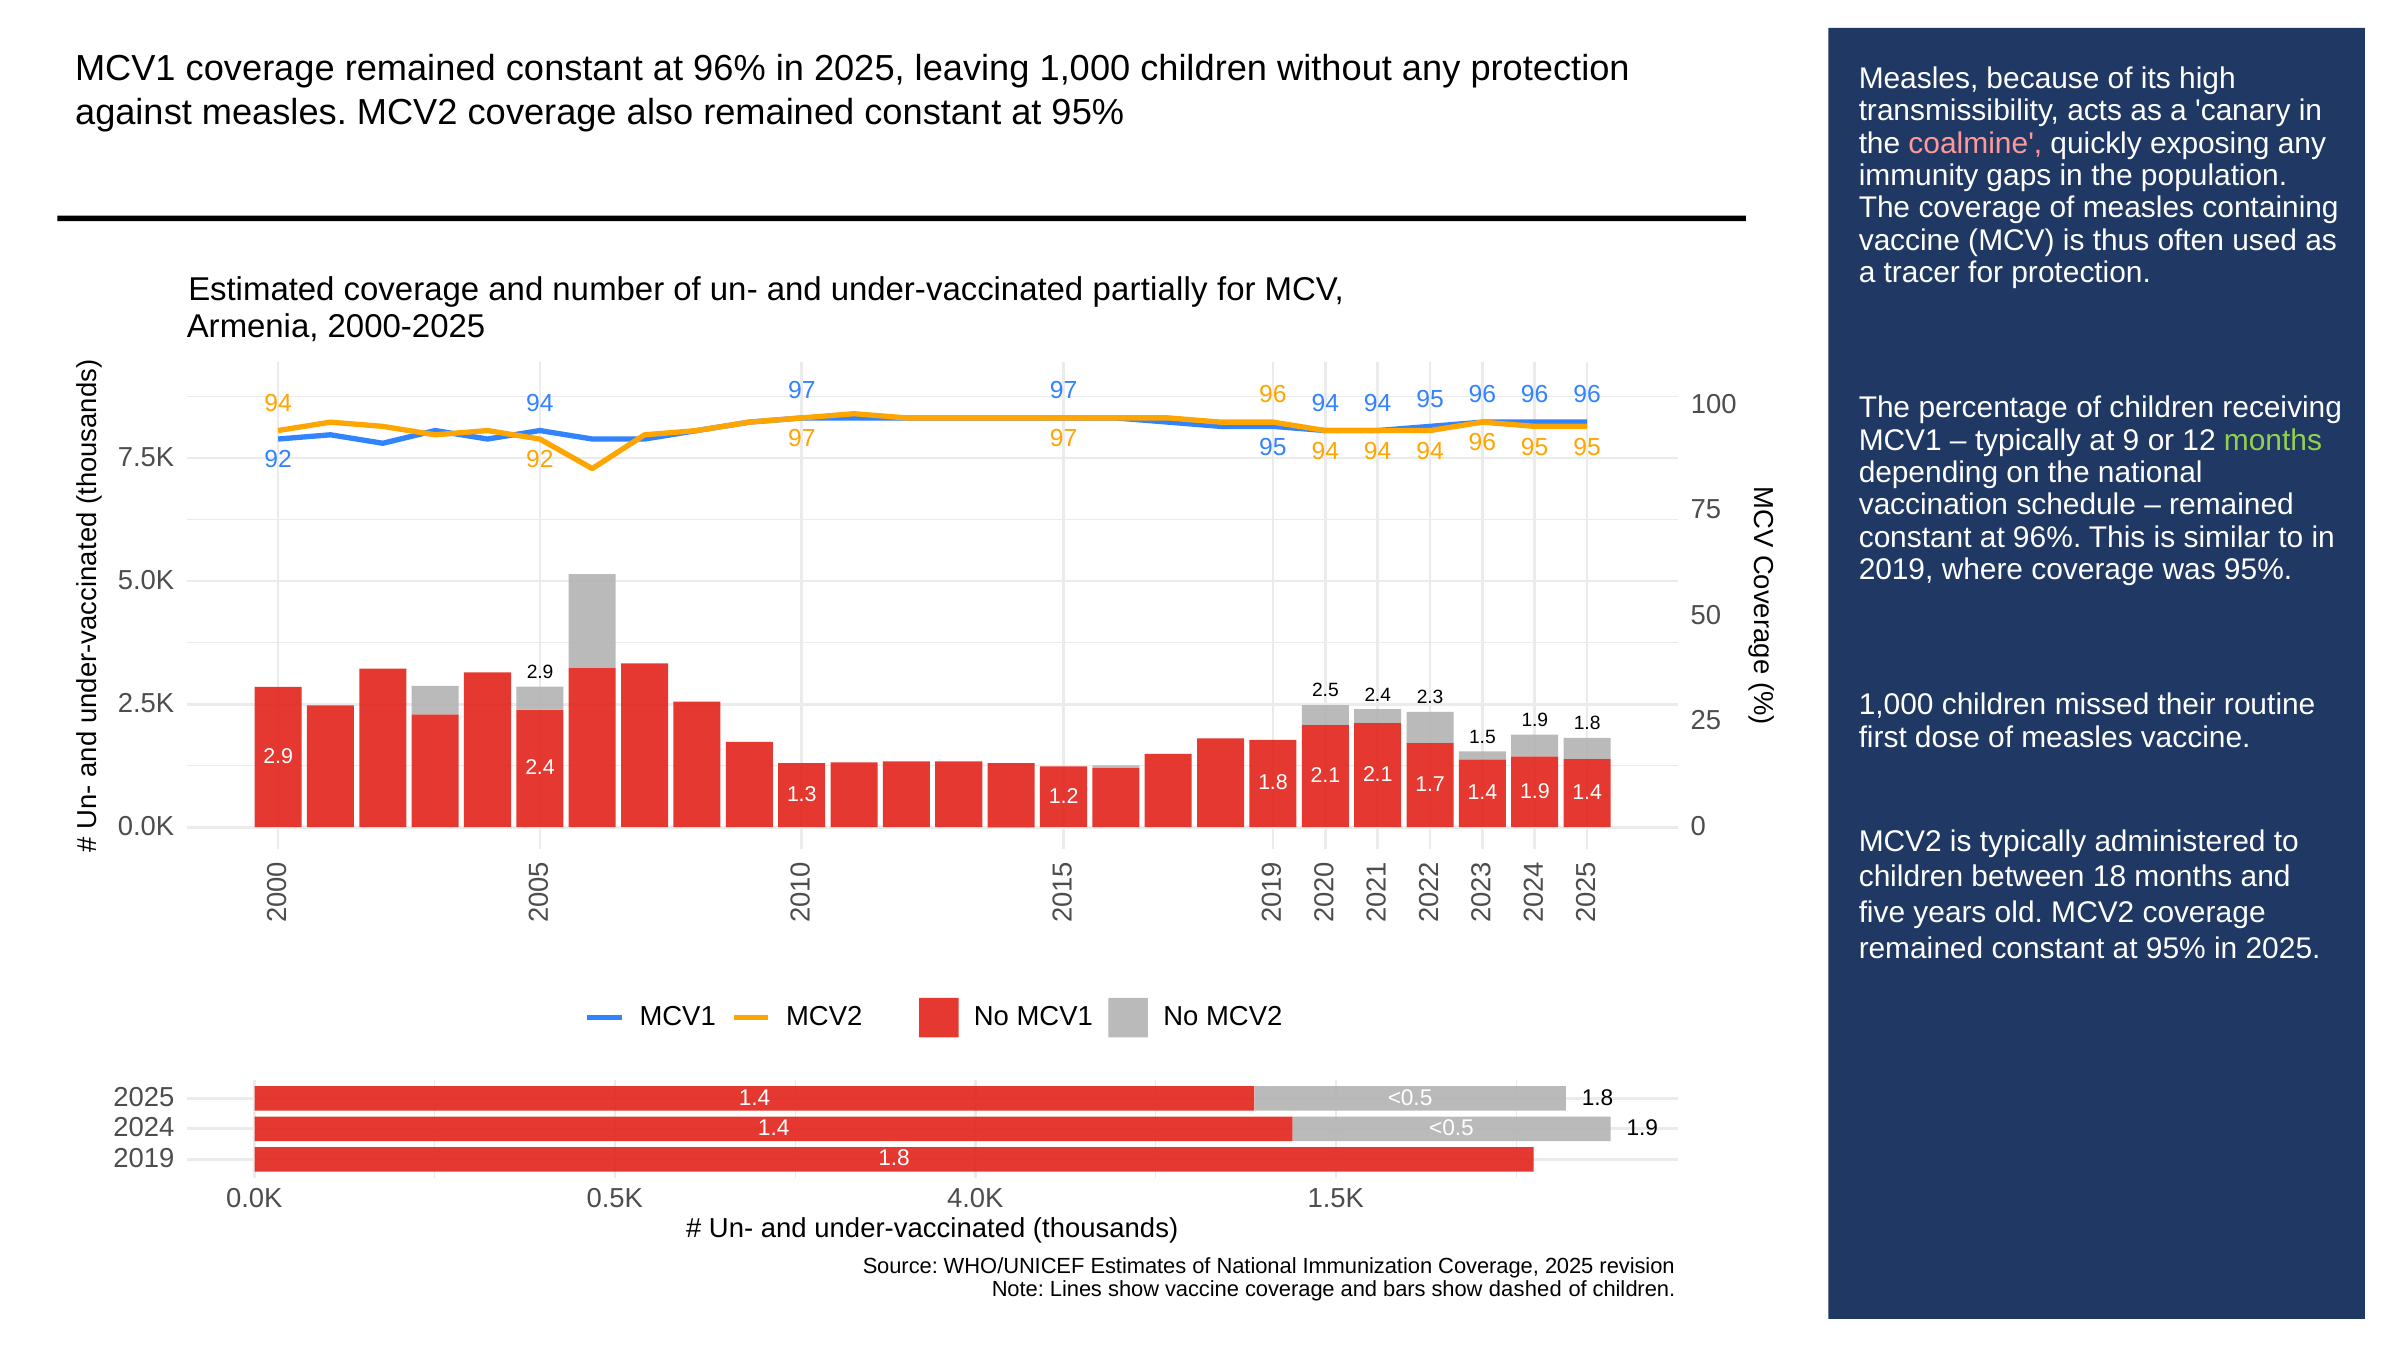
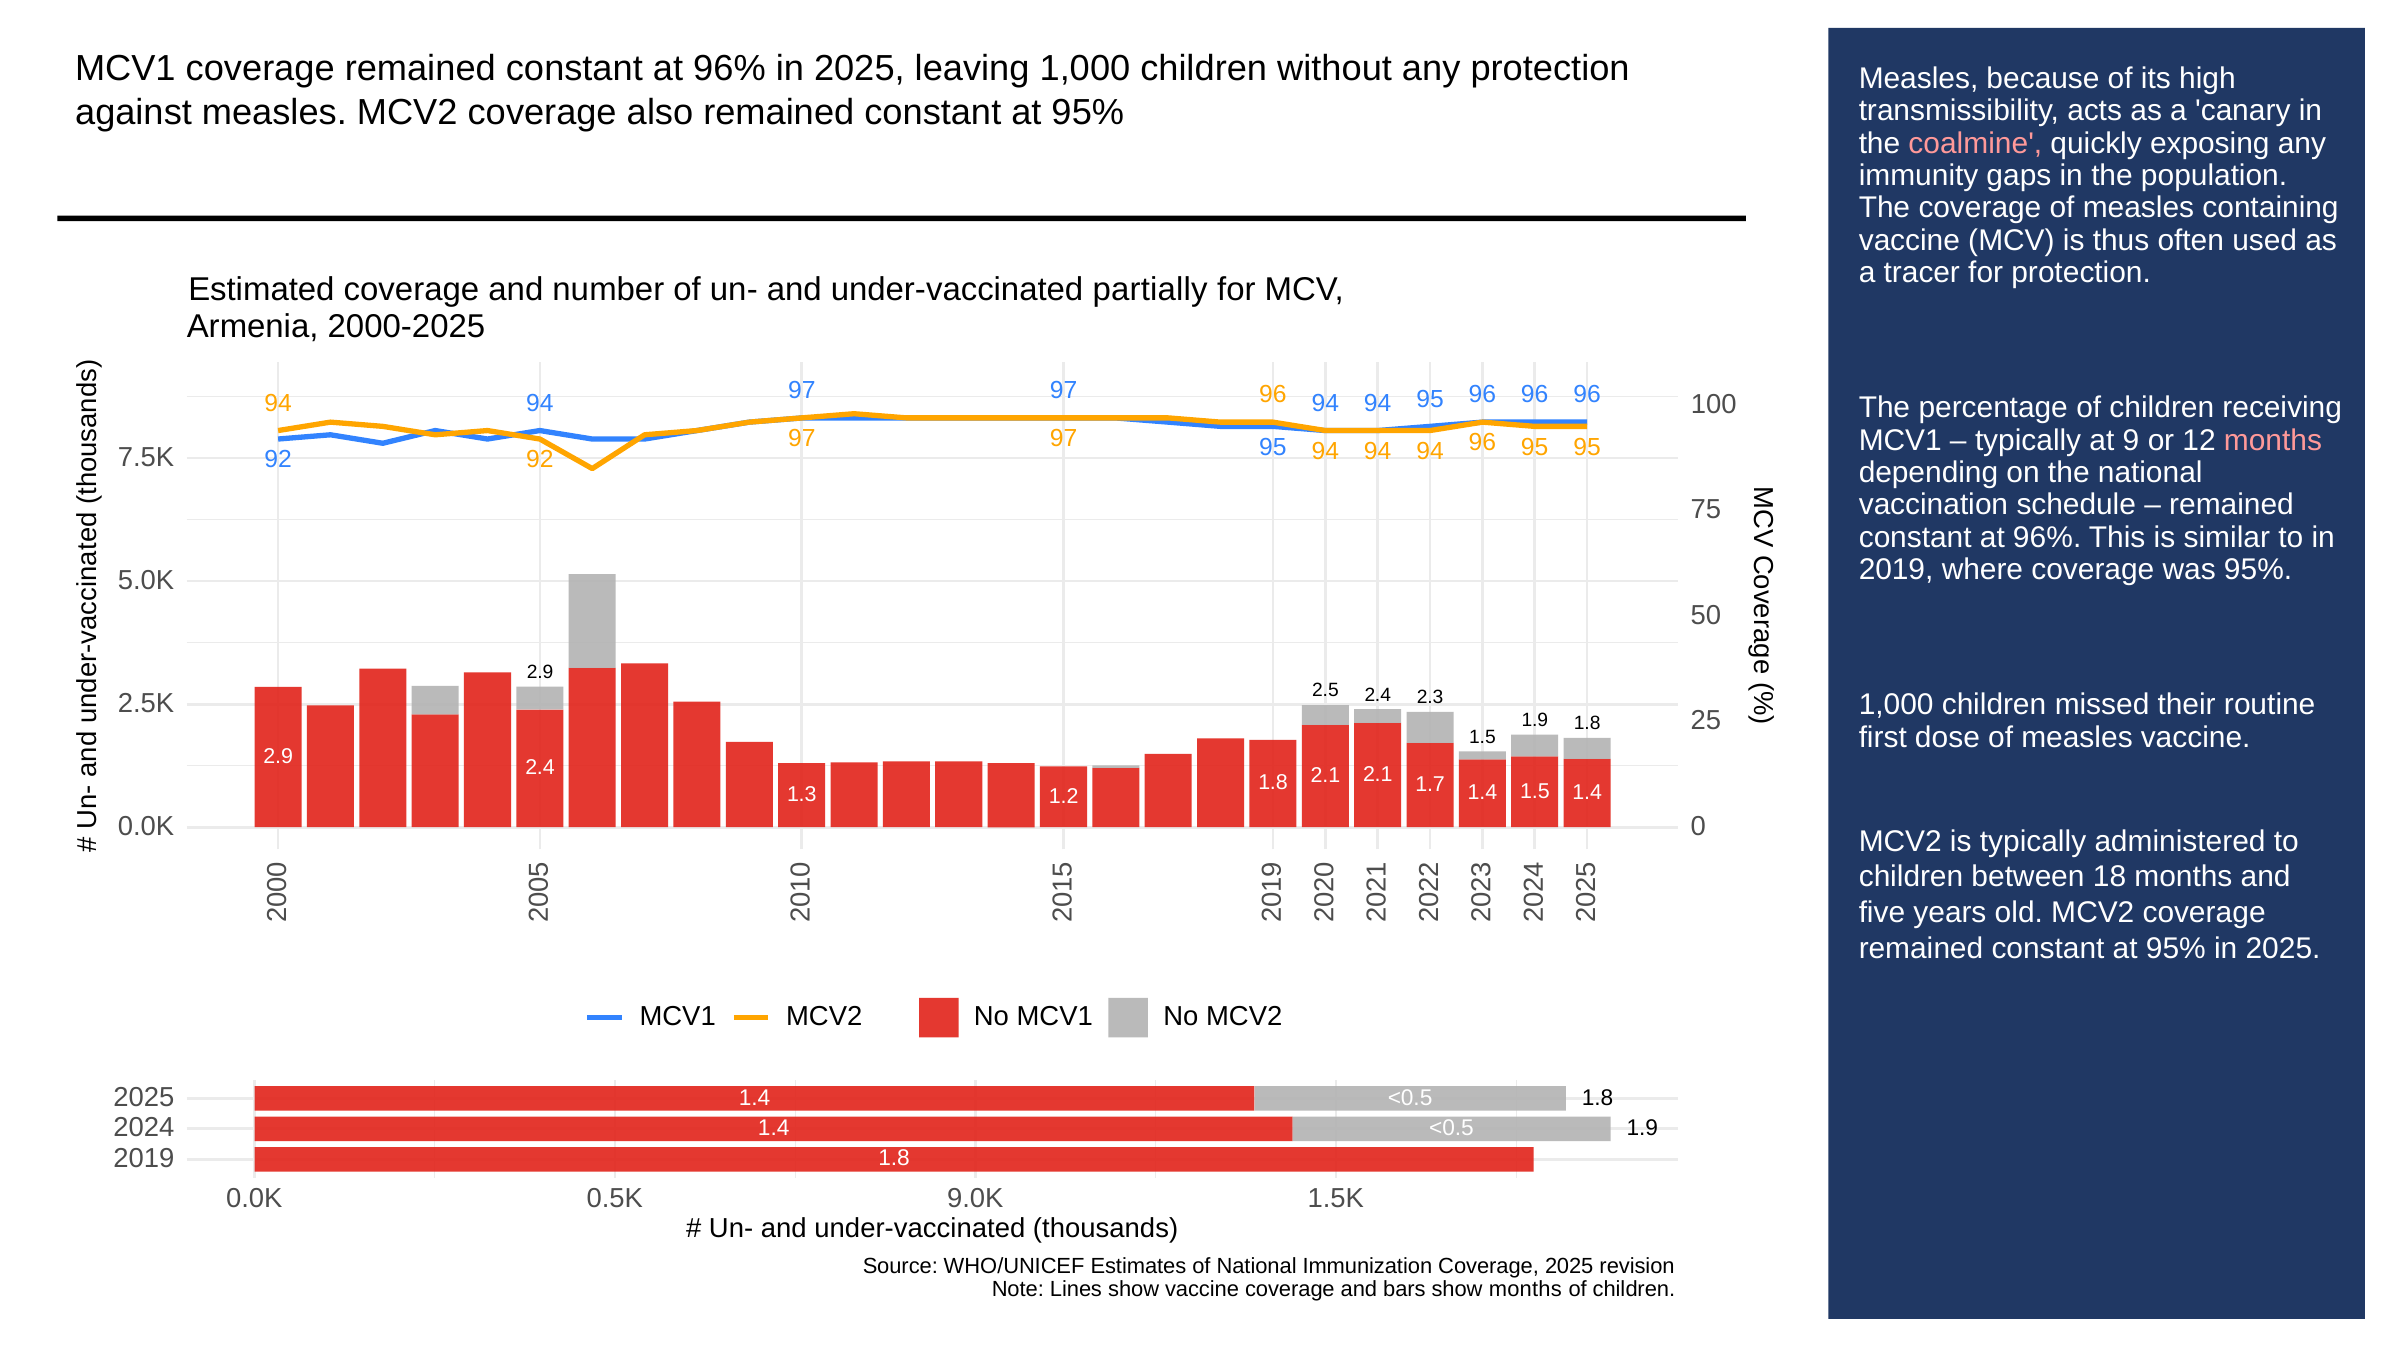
months at (2273, 440) colour: light green -> pink
1.4 1.9: 1.9 -> 1.5
4.0K: 4.0K -> 9.0K
show dashed: dashed -> months
